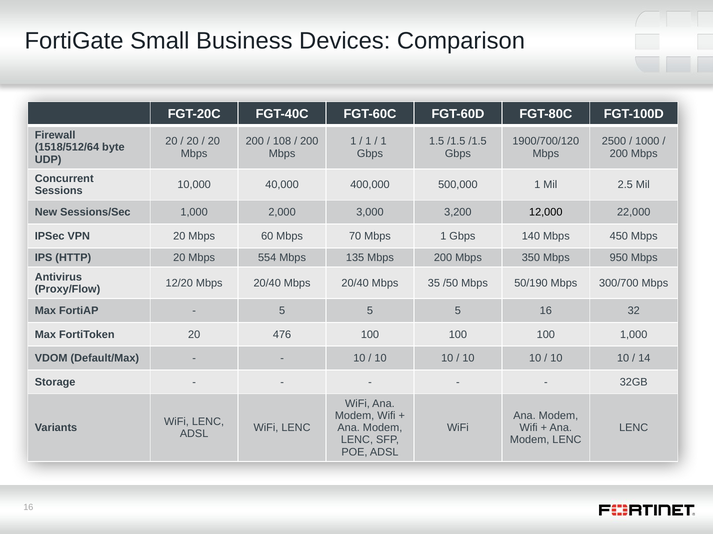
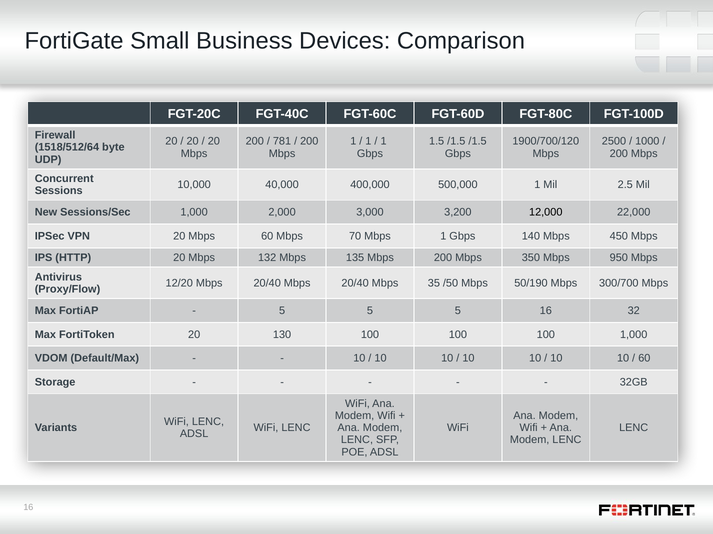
108: 108 -> 781
554: 554 -> 132
476: 476 -> 130
14 at (644, 359): 14 -> 60
